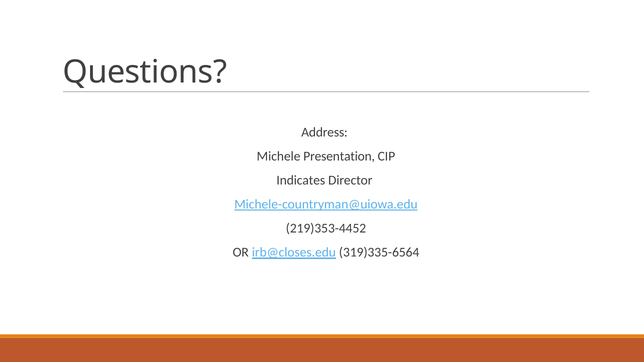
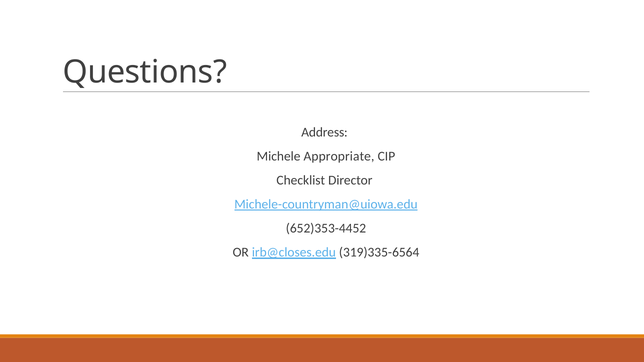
Presentation: Presentation -> Appropriate
Indicates: Indicates -> Checklist
219)353-4452: 219)353-4452 -> 652)353-4452
